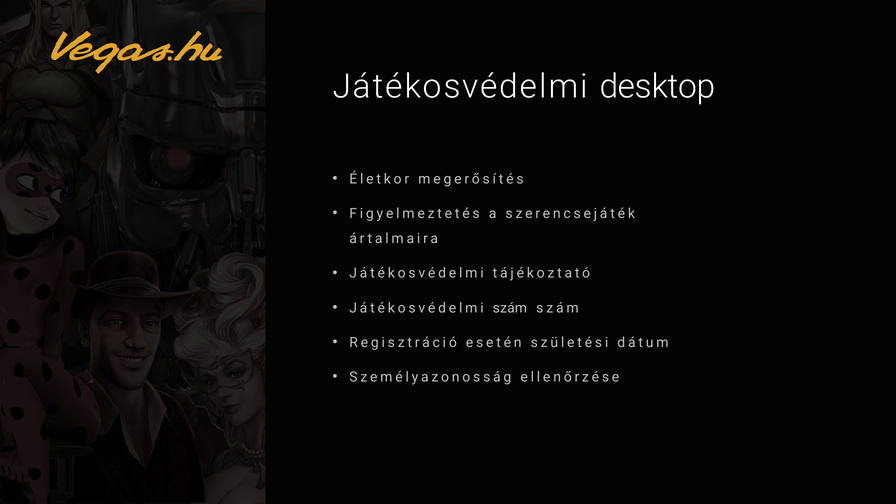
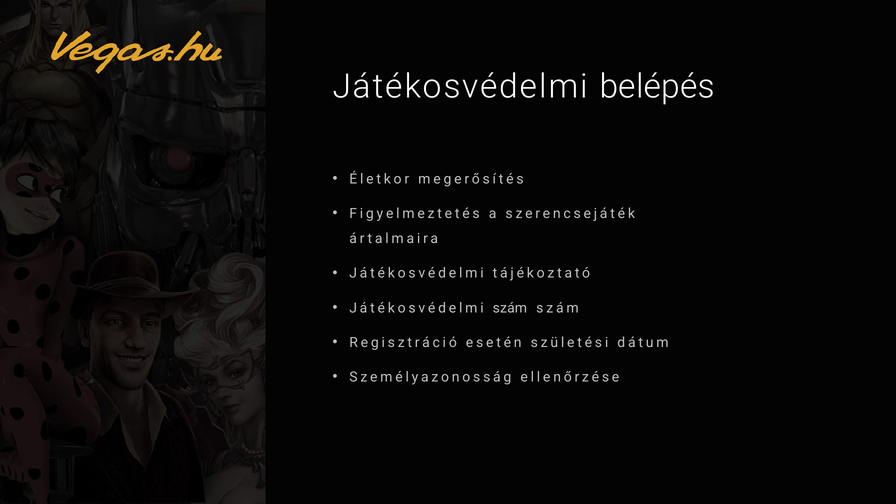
desktop: desktop -> belépés
